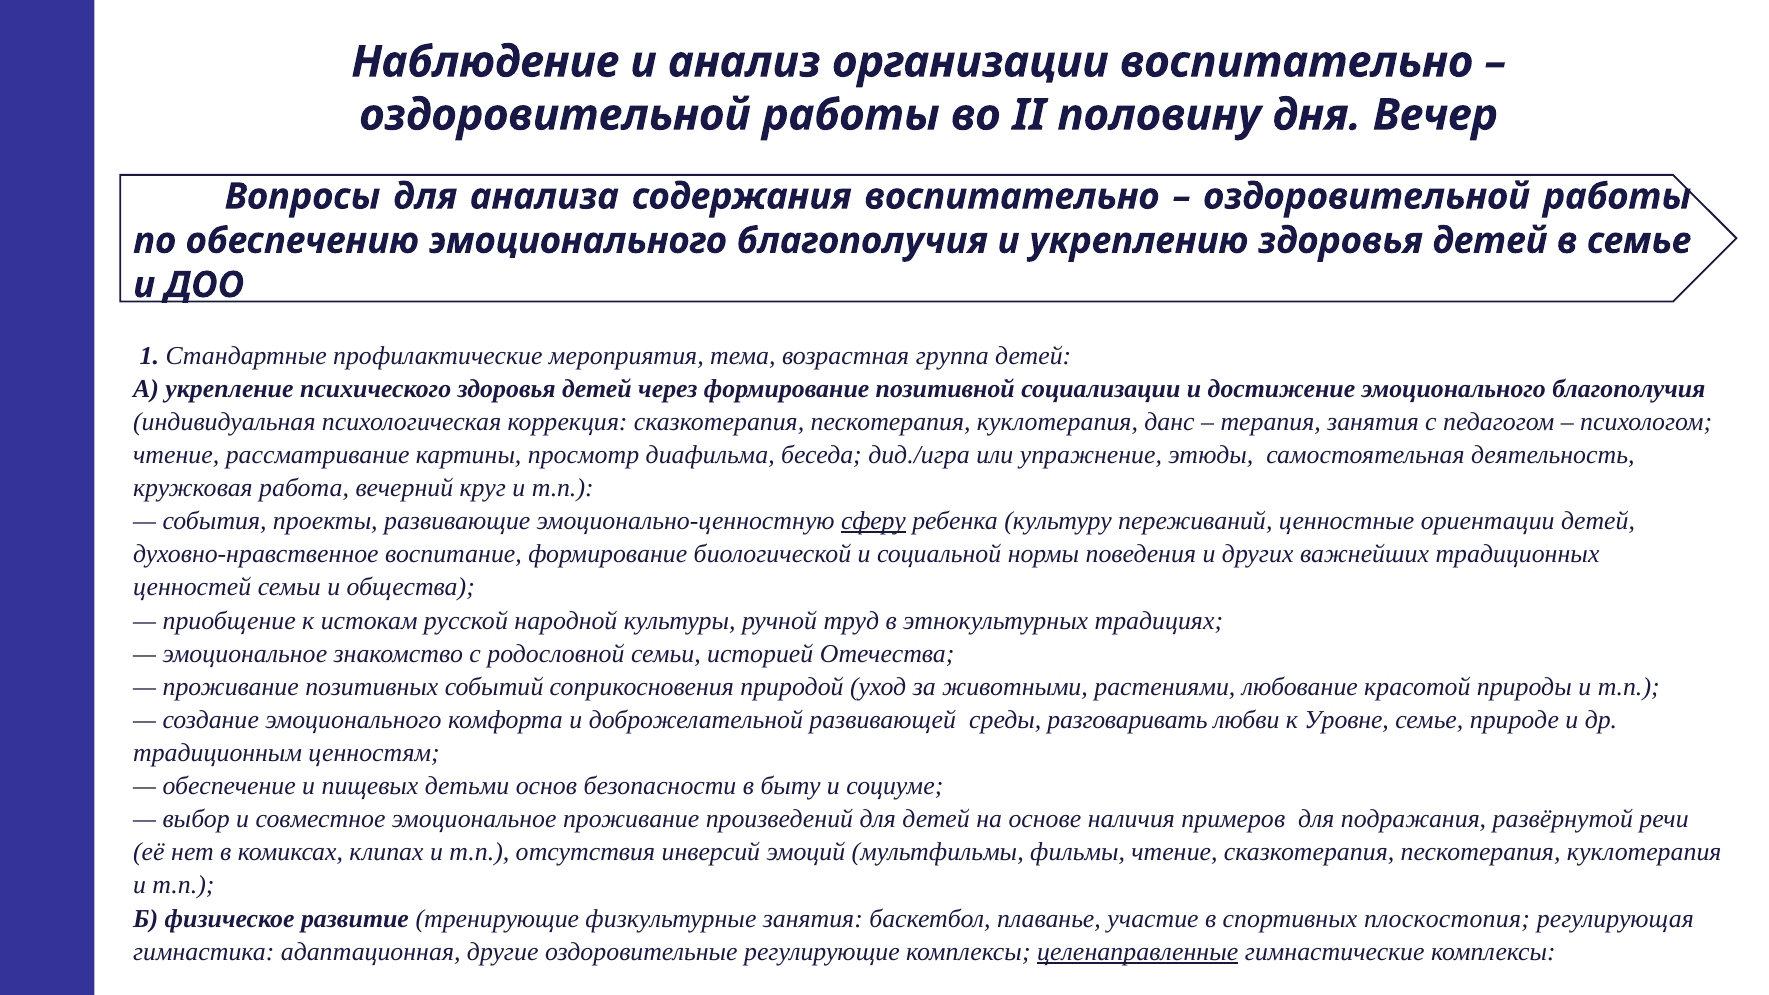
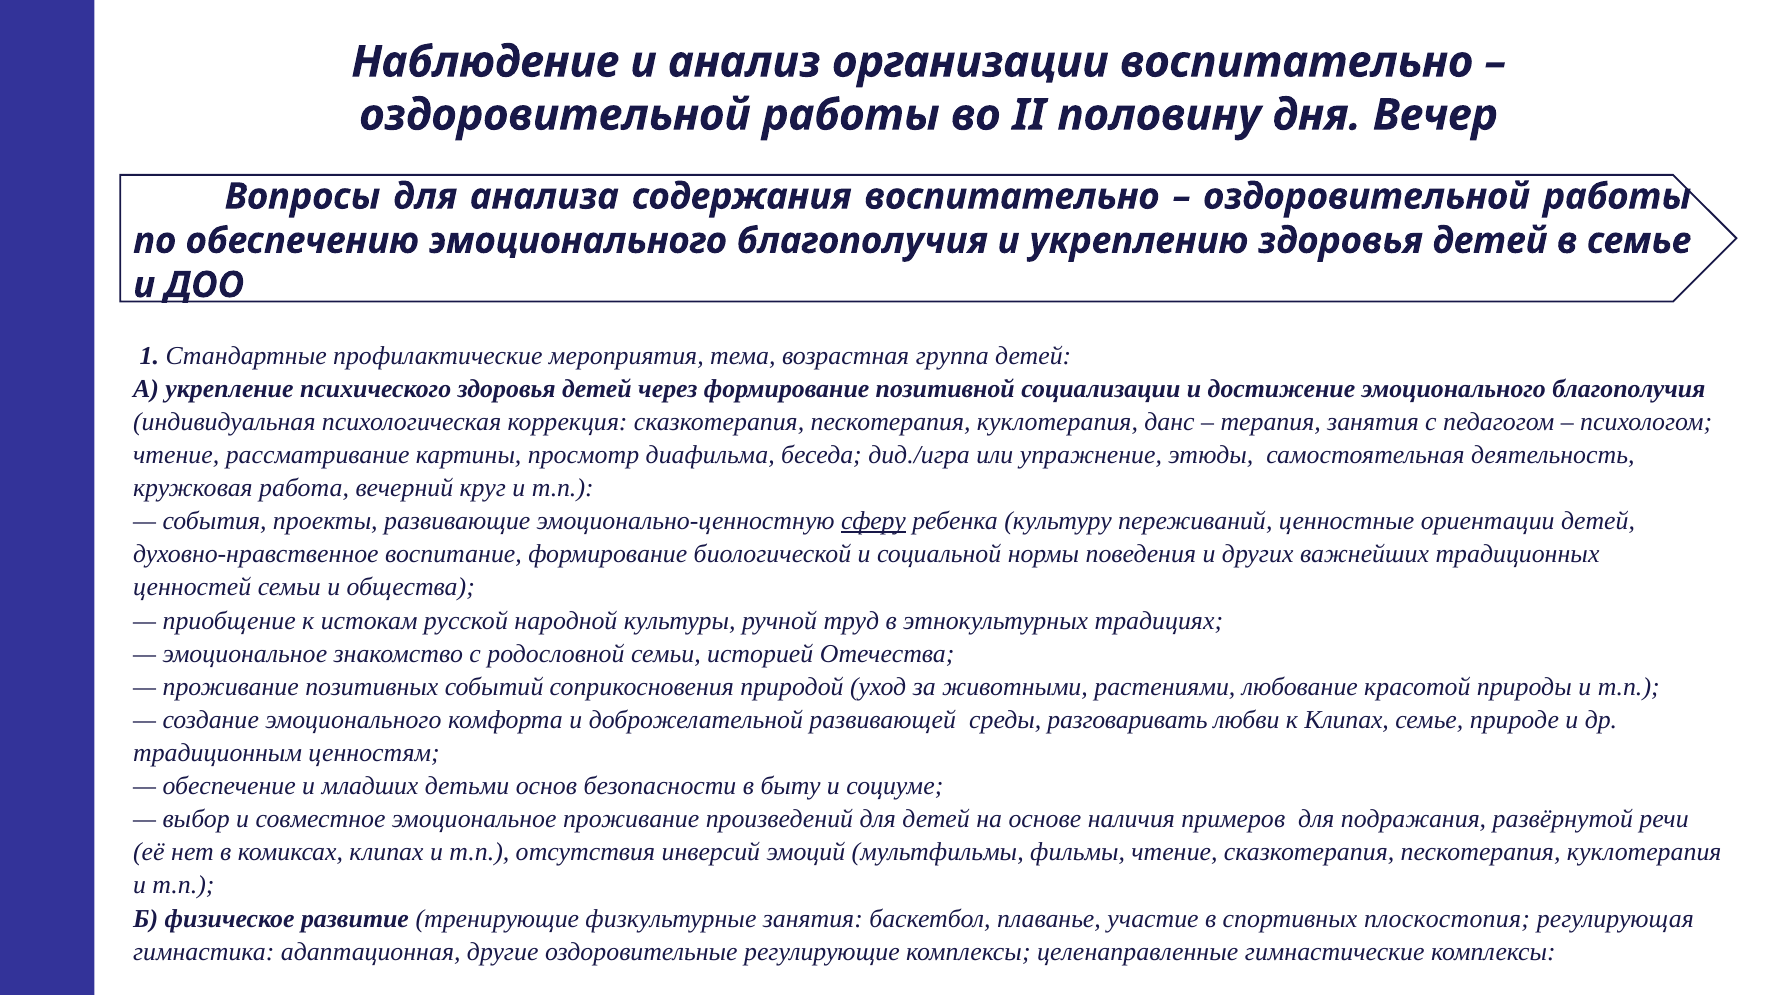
к Уровне: Уровне -> Клипах
пищевых: пищевых -> младших
целенаправленные underline: present -> none
